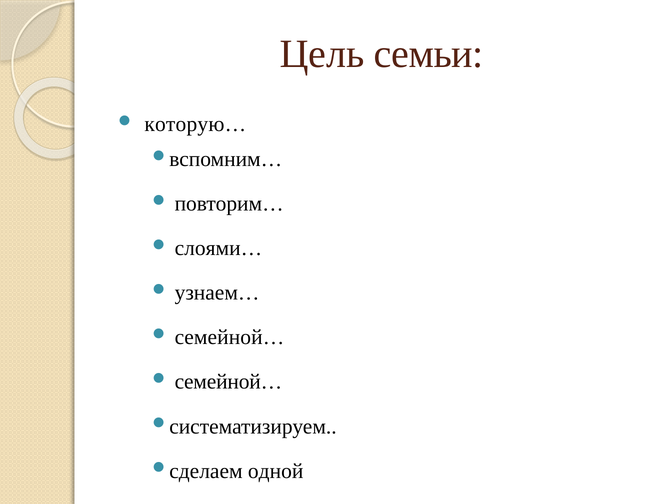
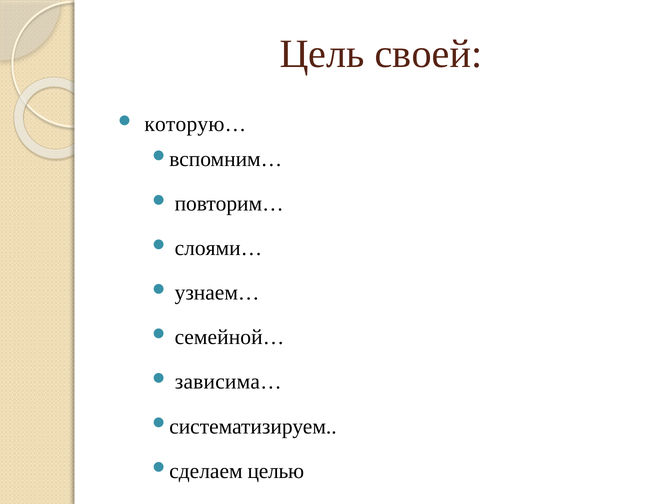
семьи: семьи -> своей
семейной… at (228, 382): семейной… -> зависима…
одной: одной -> целью
